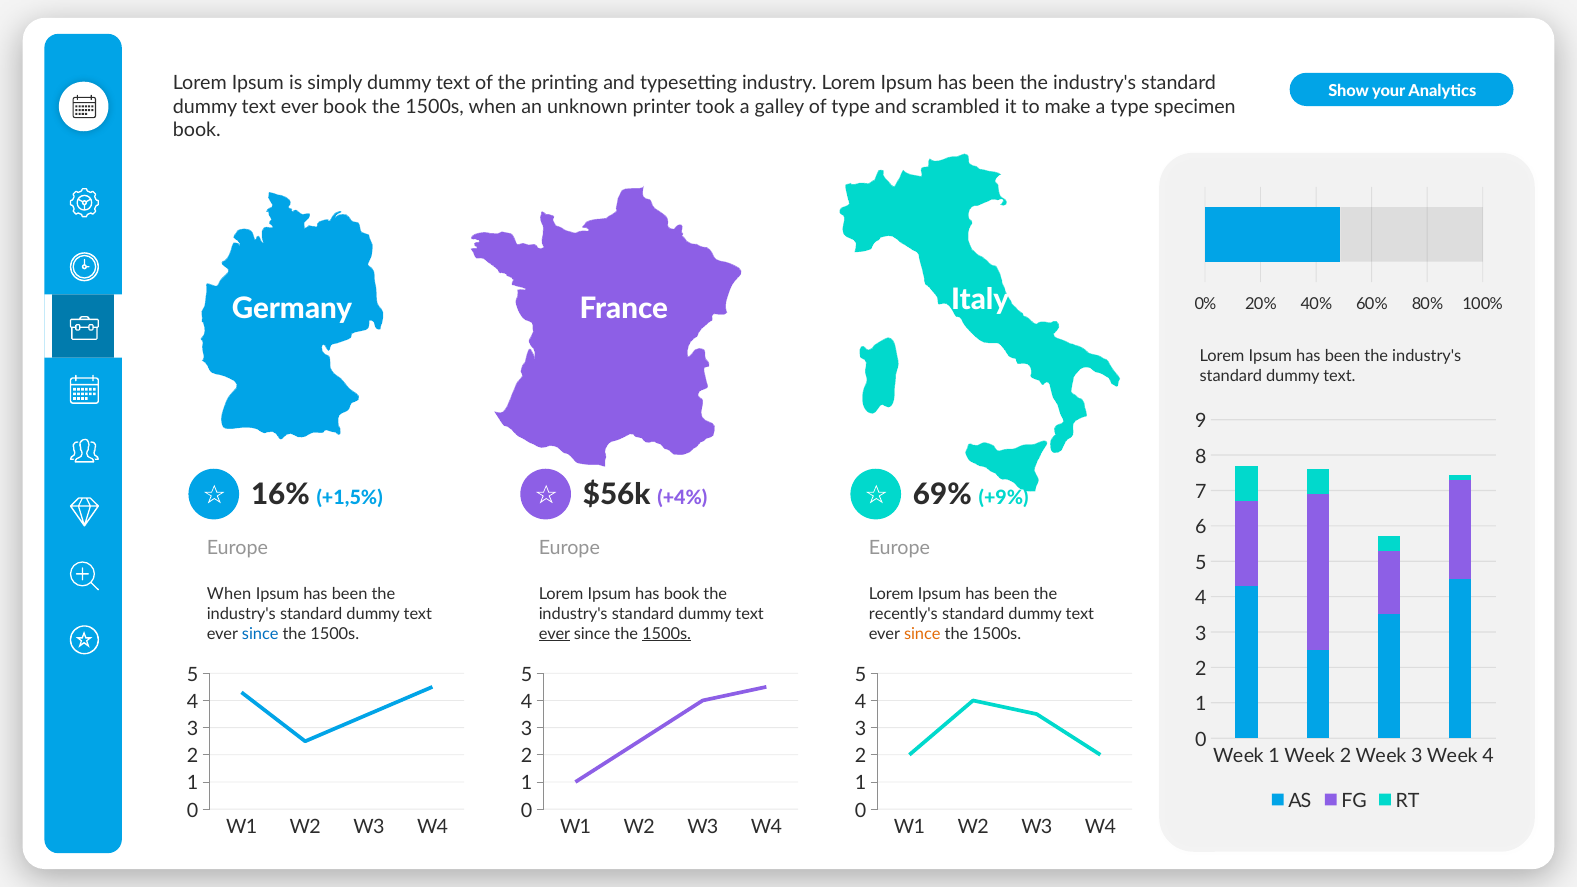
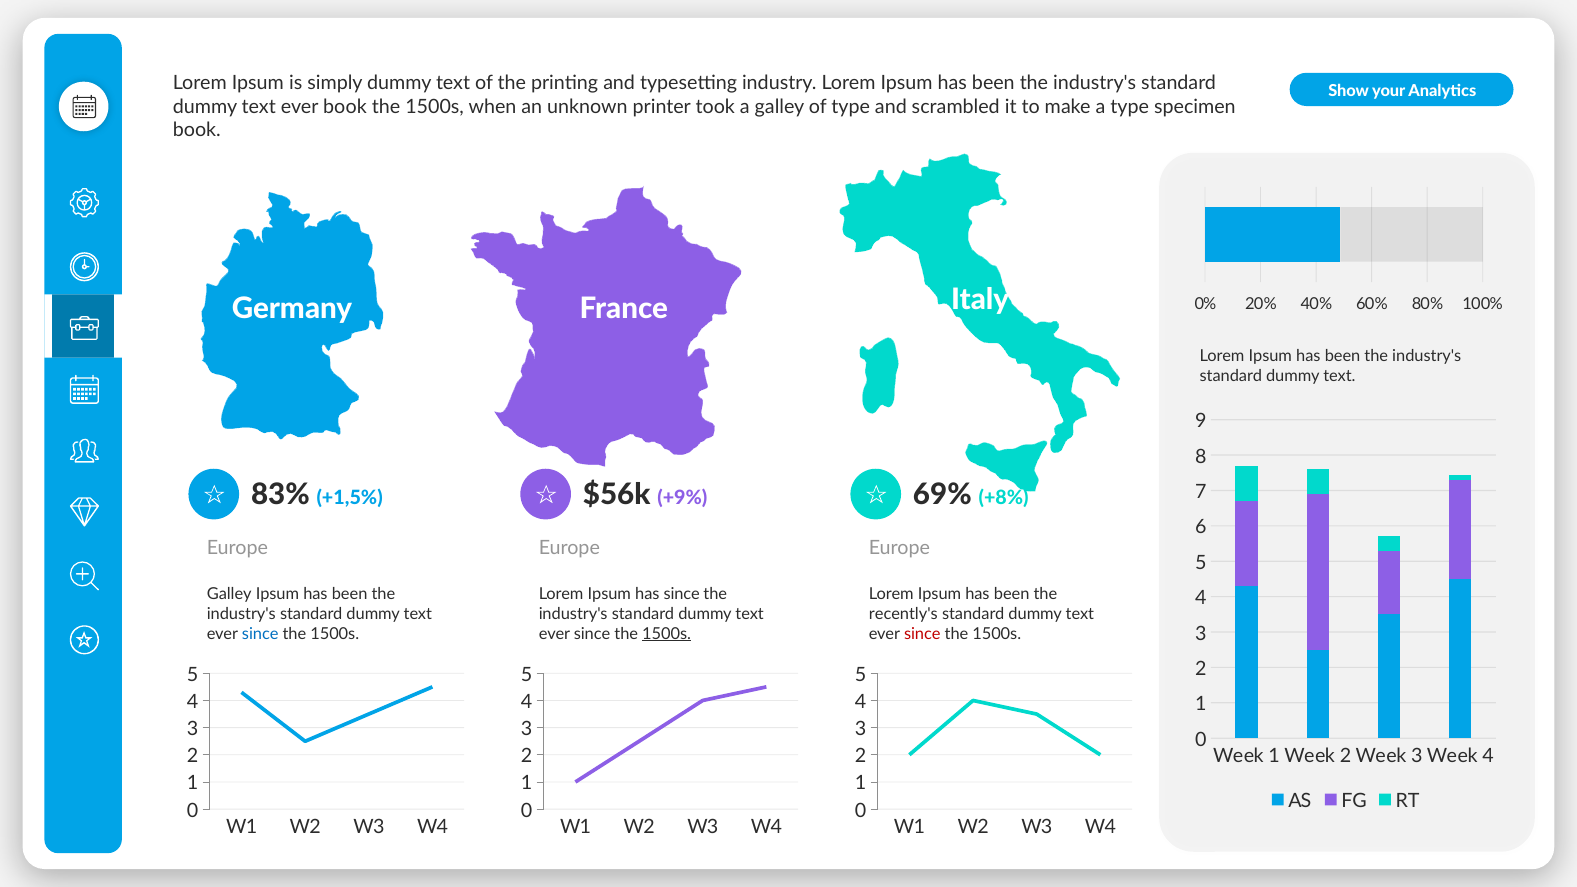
16%: 16% -> 83%
+4%: +4% -> +9%
+9%: +9% -> +8%
When at (229, 594): When -> Galley
has book: book -> since
ever at (554, 634) underline: present -> none
since at (922, 634) colour: orange -> red
